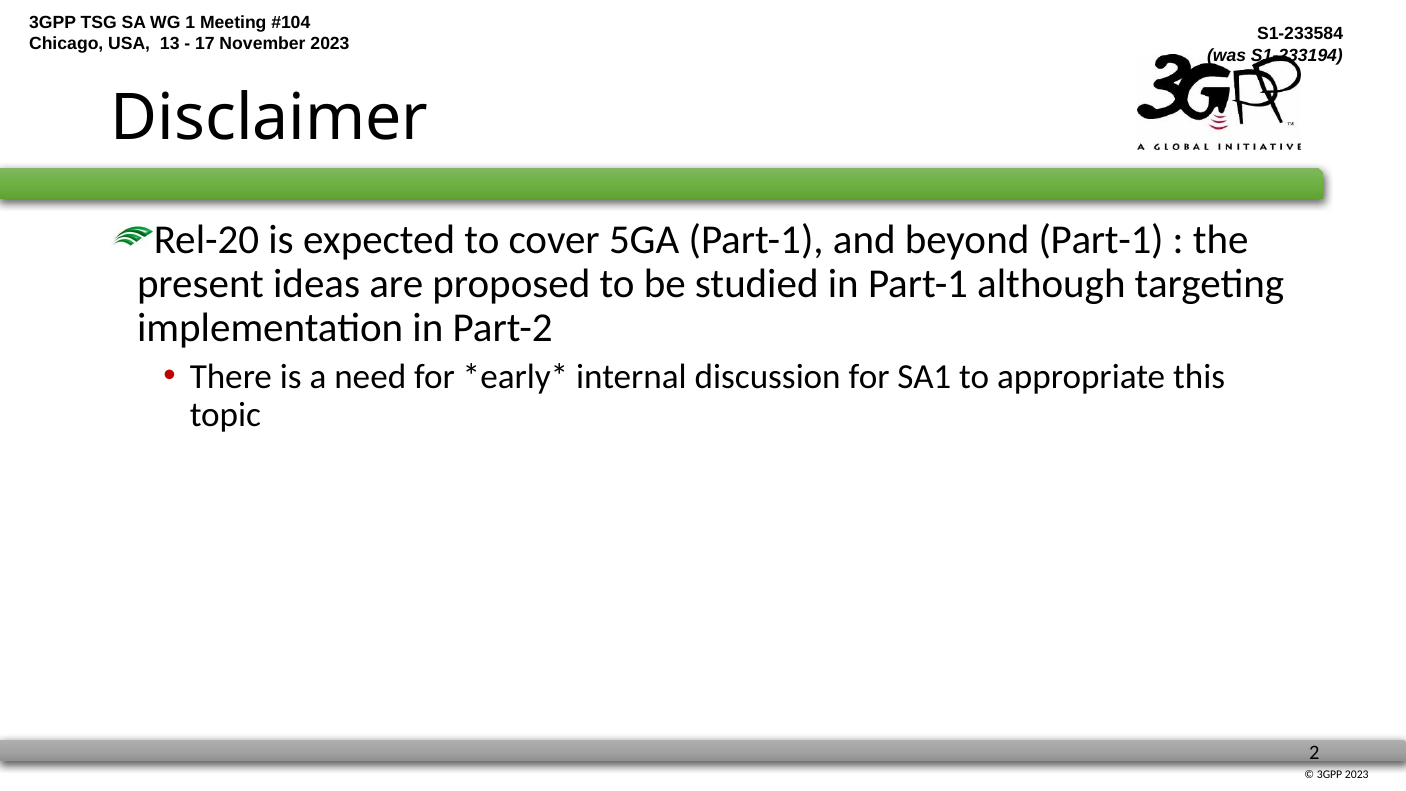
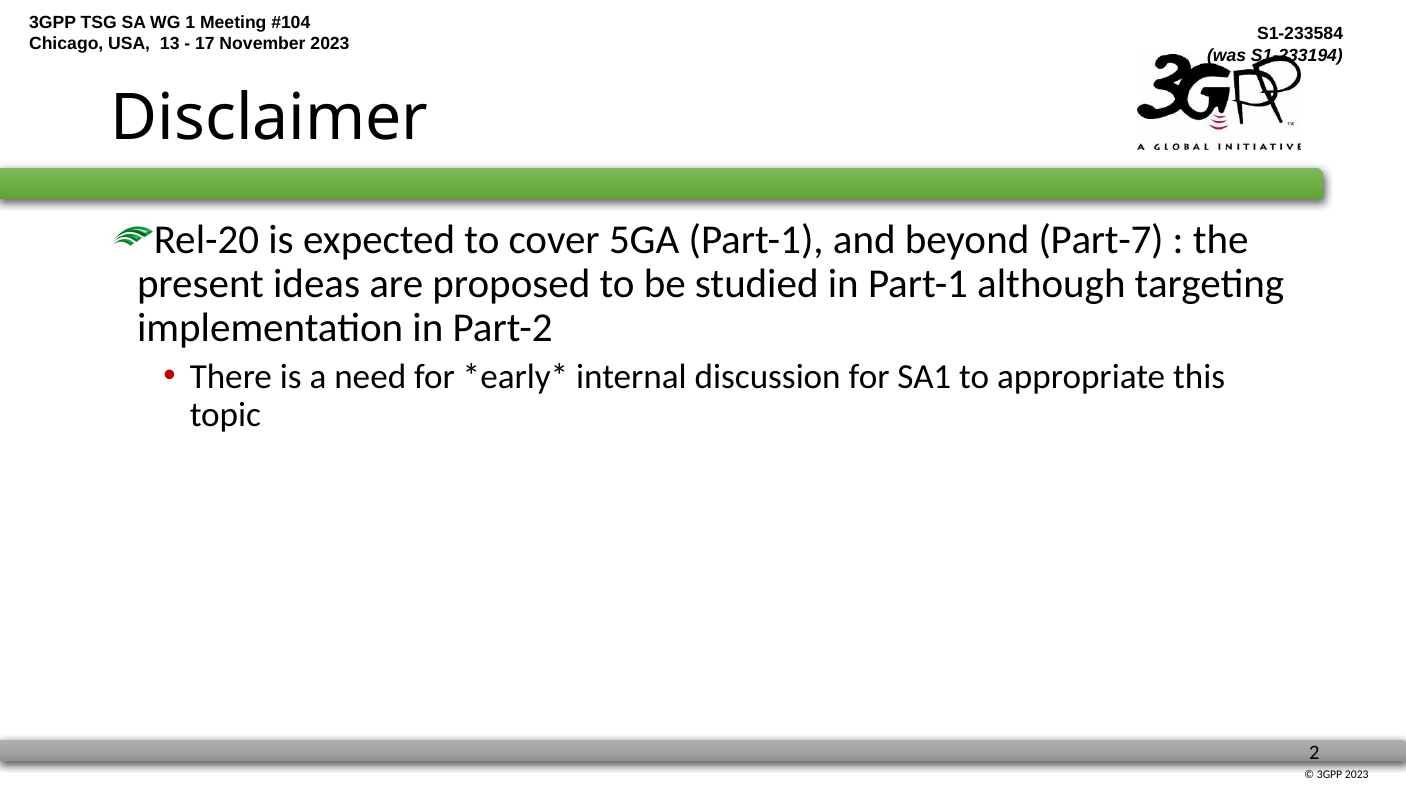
beyond Part-1: Part-1 -> Part-7
